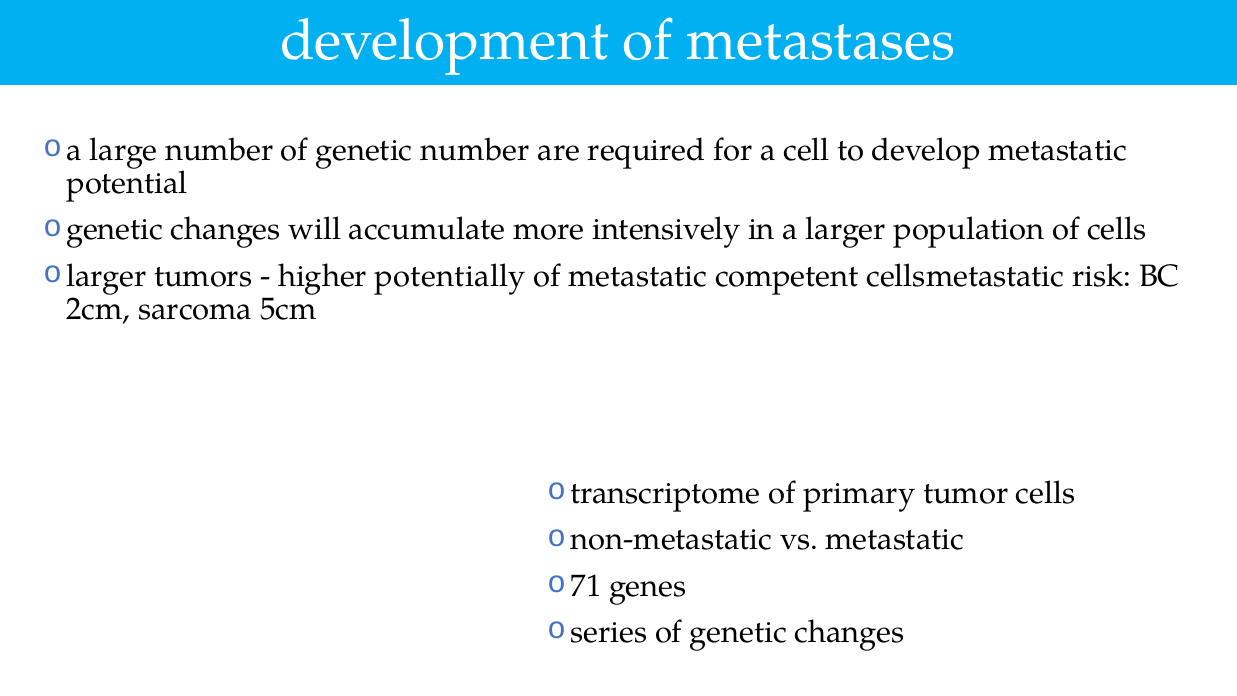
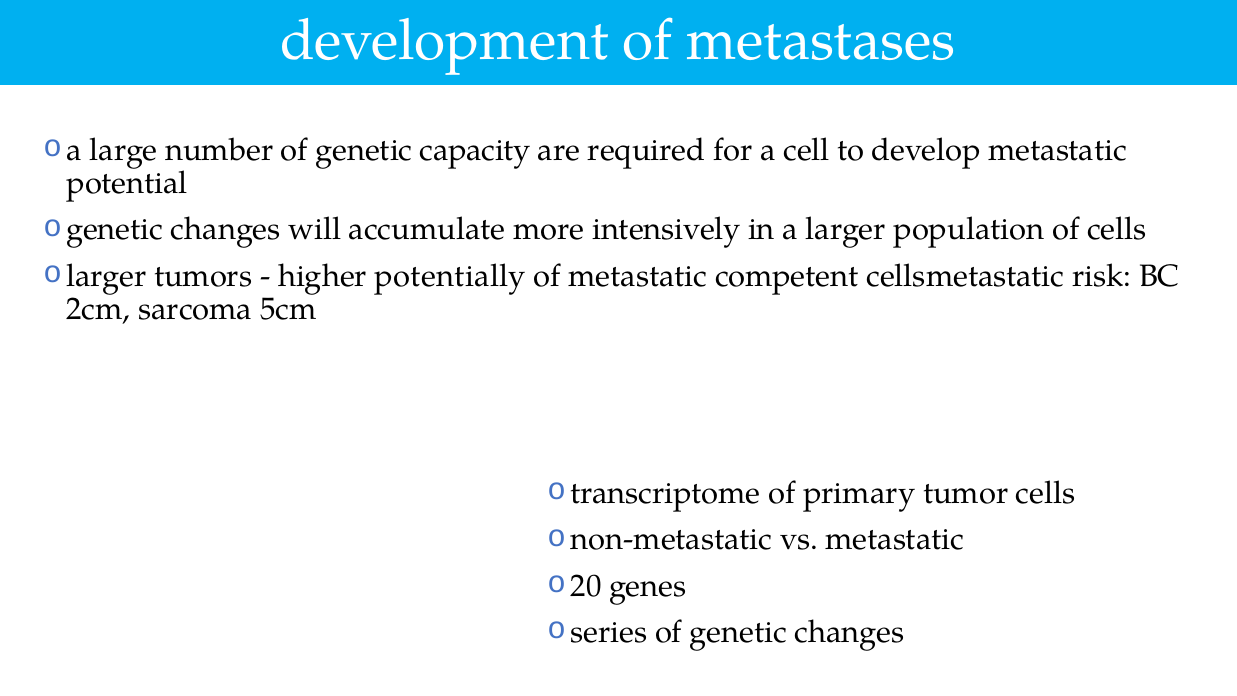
genetic number: number -> capacity
71: 71 -> 20
